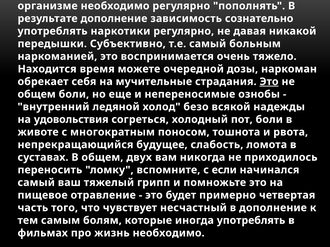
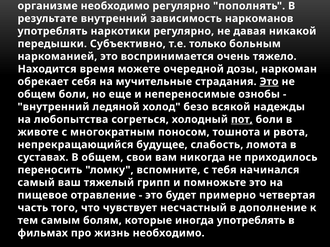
результате дополнение: дополнение -> внутренний
сознательно: сознательно -> наркоманов
т.е самый: самый -> только
удовольствия: удовольствия -> любопытства
пот underline: none -> present
двух: двух -> свои
если: если -> тебя
